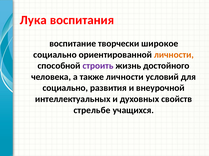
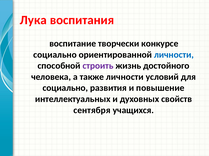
широкое: широкое -> конкурсе
личности at (174, 55) colour: orange -> blue
внеурочной: внеурочной -> повышение
стрельбе: стрельбе -> сентября
